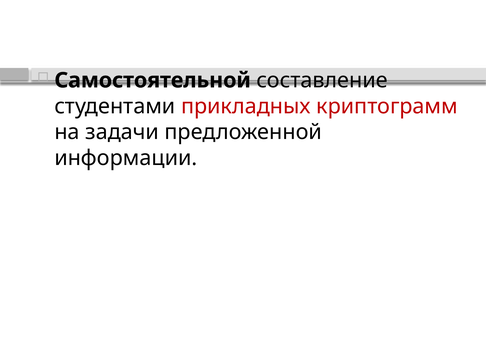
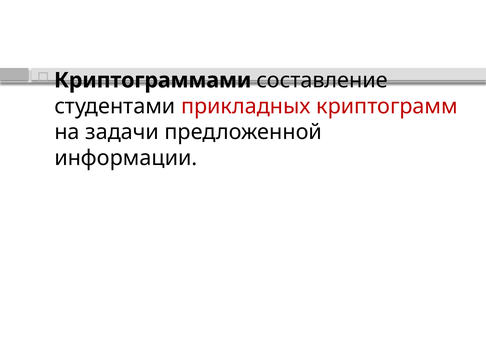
Самостоятельной: Самостоятельной -> Криптограммами
